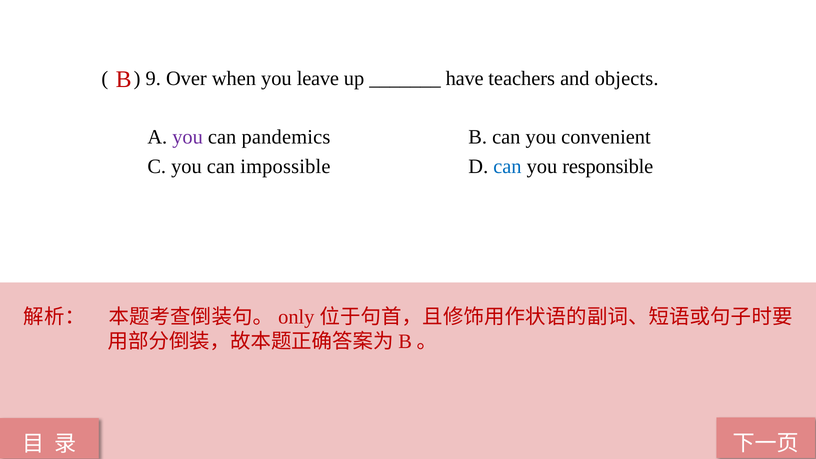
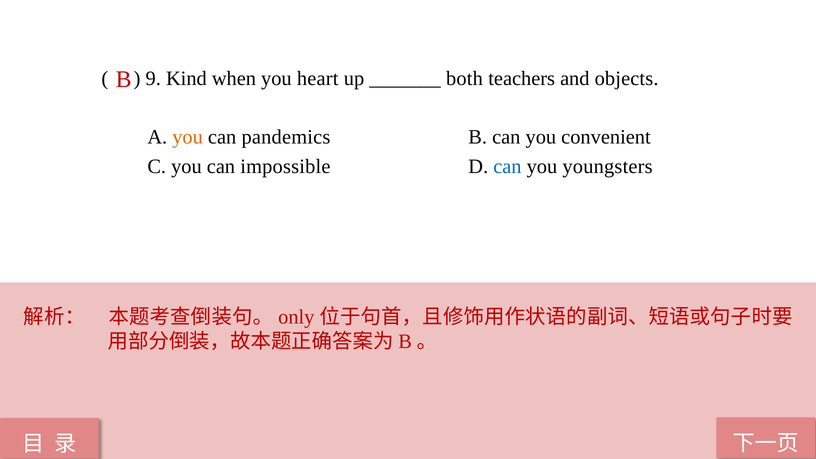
Over: Over -> Kind
leave: leave -> heart
have: have -> both
you at (188, 137) colour: purple -> orange
responsible: responsible -> youngsters
